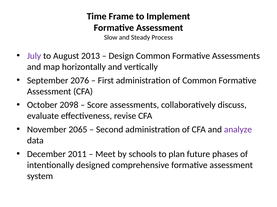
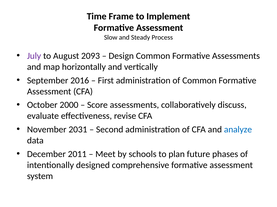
2013: 2013 -> 2093
2076: 2076 -> 2016
2098: 2098 -> 2000
2065: 2065 -> 2031
analyze colour: purple -> blue
